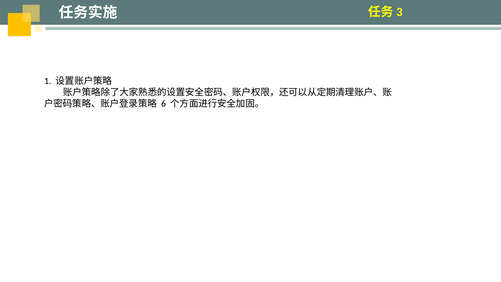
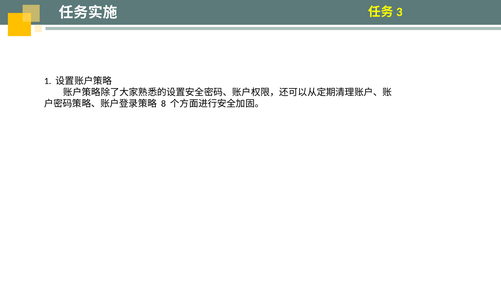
6: 6 -> 8
